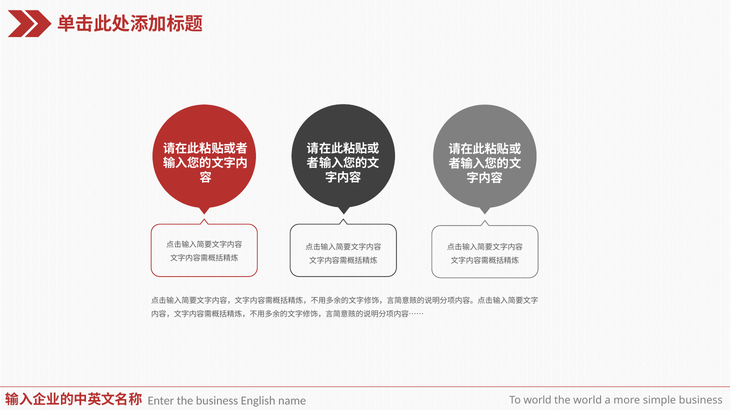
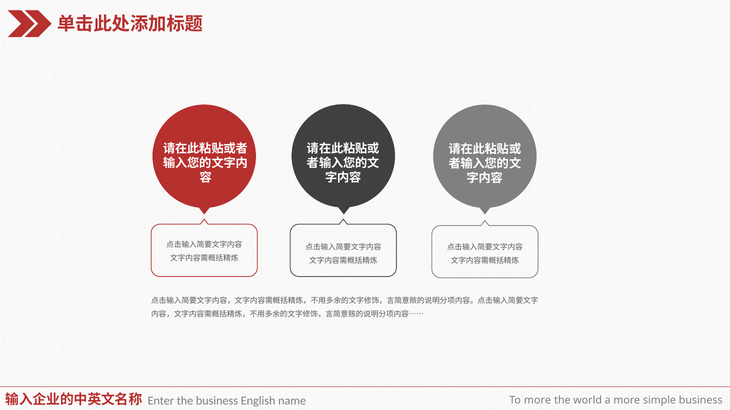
To world: world -> more
